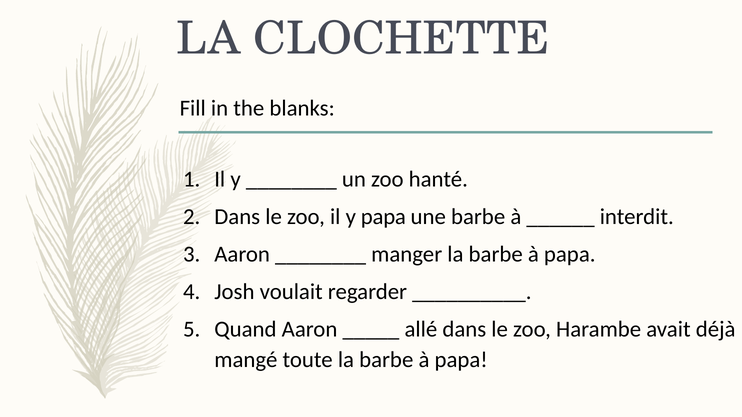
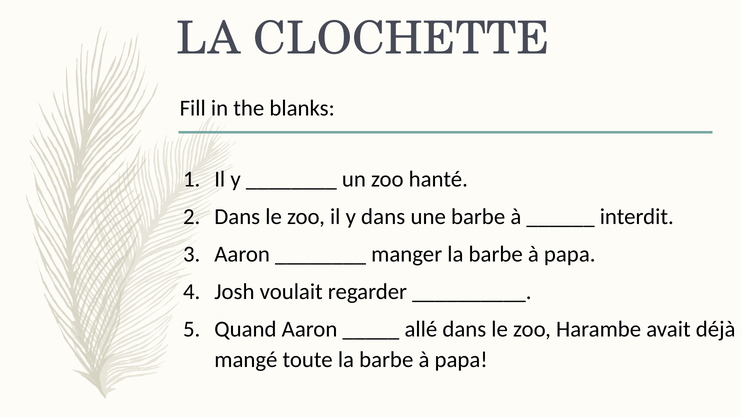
y papa: papa -> dans
